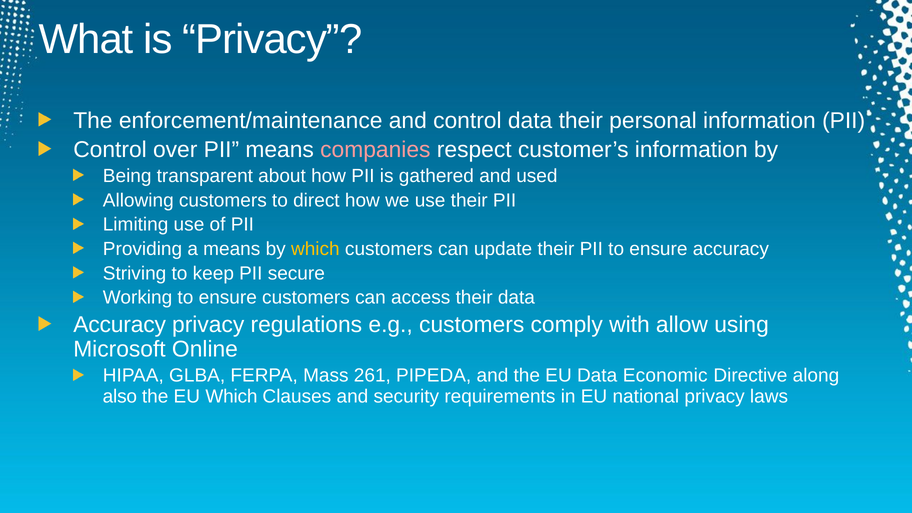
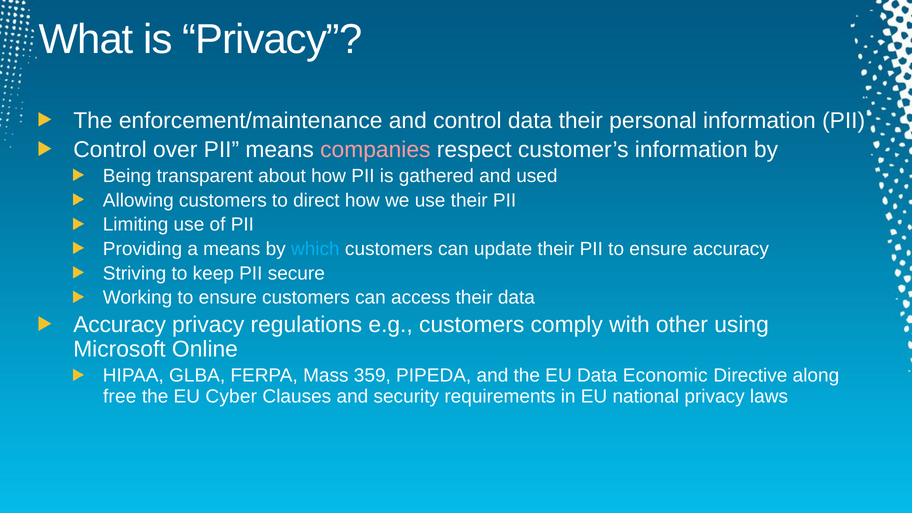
which at (315, 249) colour: yellow -> light blue
allow: allow -> other
261: 261 -> 359
also: also -> free
EU Which: Which -> Cyber
